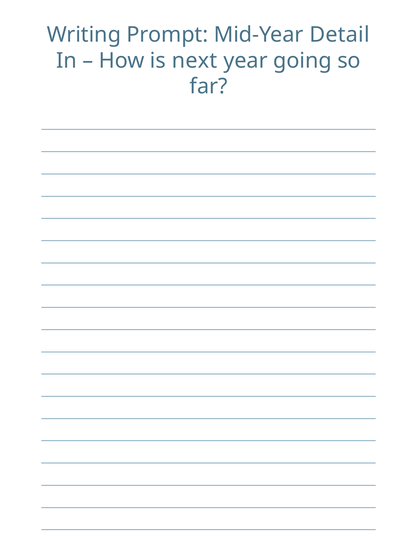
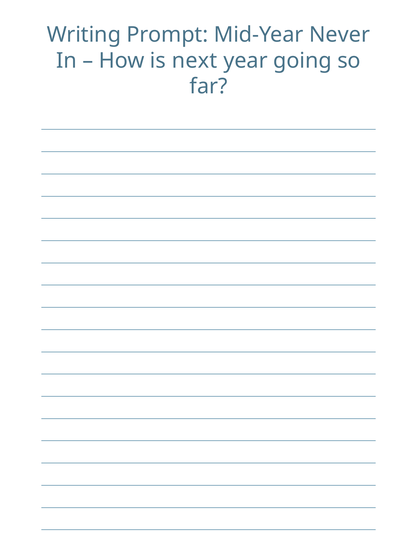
Detail: Detail -> Never
